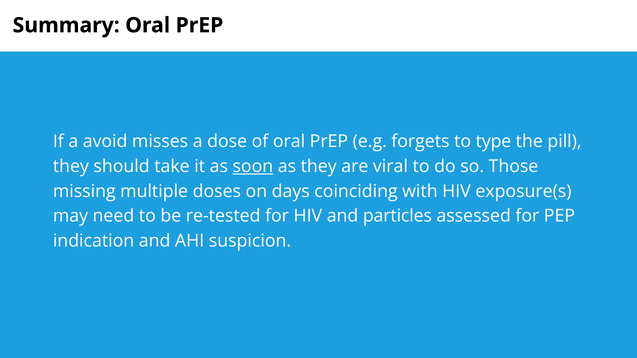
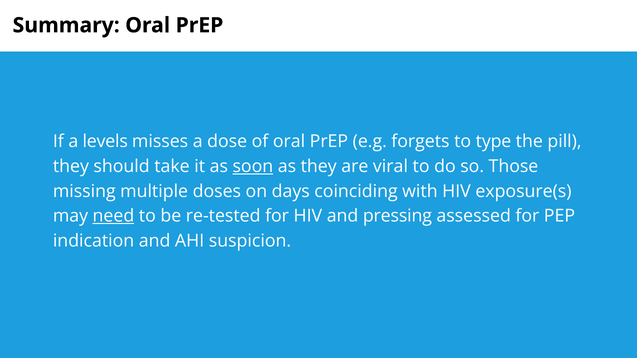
avoid: avoid -> levels
need underline: none -> present
particles: particles -> pressing
